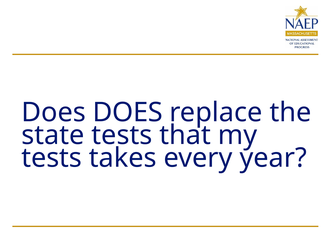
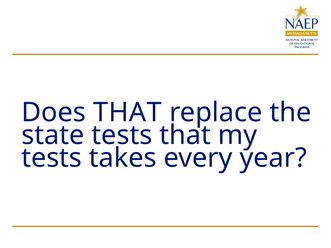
Does DOES: DOES -> THAT
